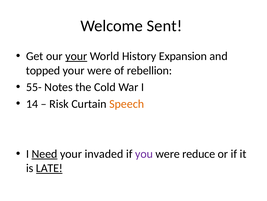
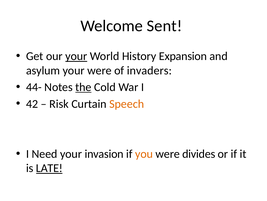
topped: topped -> asylum
rebellion: rebellion -> invaders
55-: 55- -> 44-
the underline: none -> present
14: 14 -> 42
Need underline: present -> none
invaded: invaded -> invasion
you colour: purple -> orange
reduce: reduce -> divides
